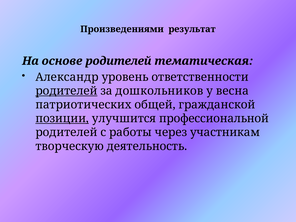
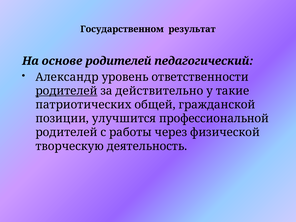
Произведениями: Произведениями -> Государственном
тематическая: тематическая -> педагогический
дошкольников: дошкольников -> действительно
весна: весна -> такие
позиции underline: present -> none
участникам: участникам -> физической
